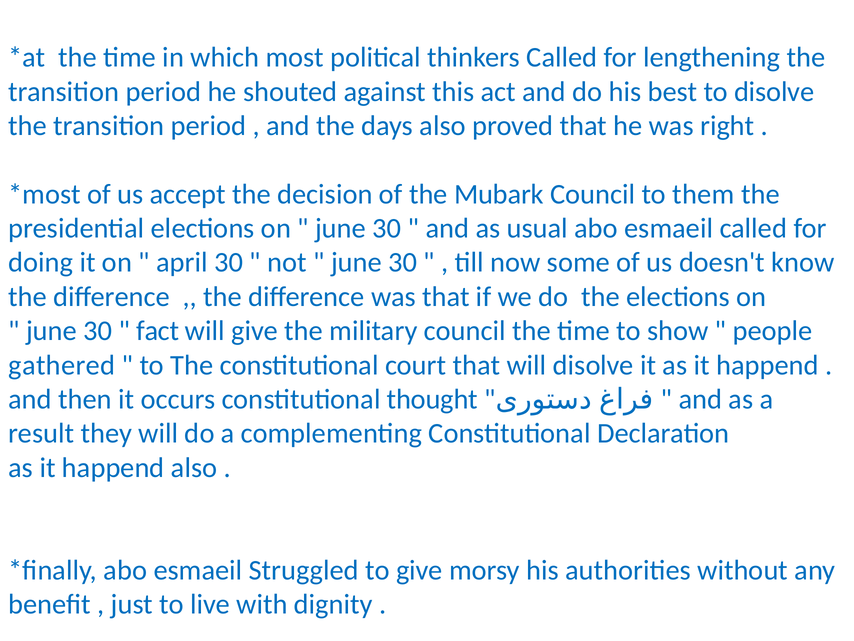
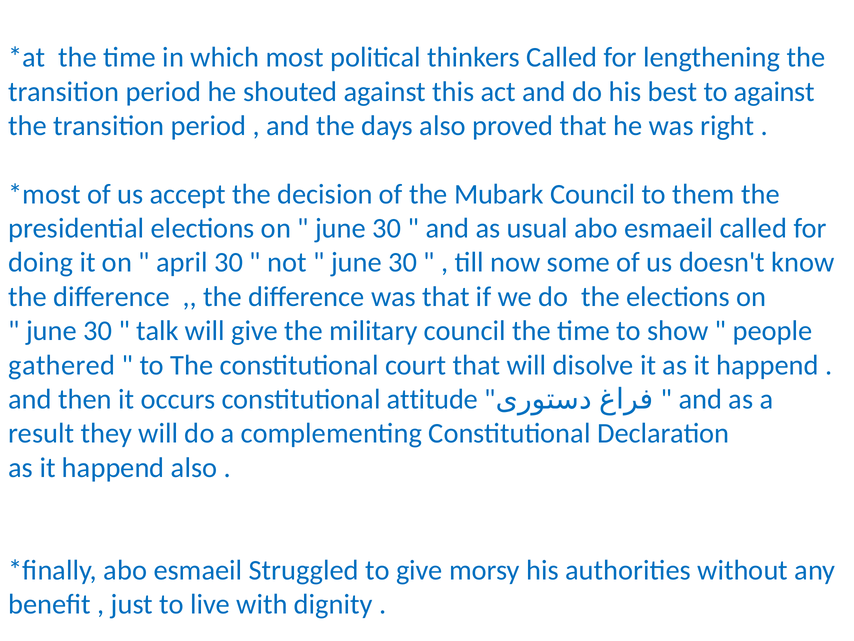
to disolve: disolve -> against
fact: fact -> talk
thought: thought -> attitude
